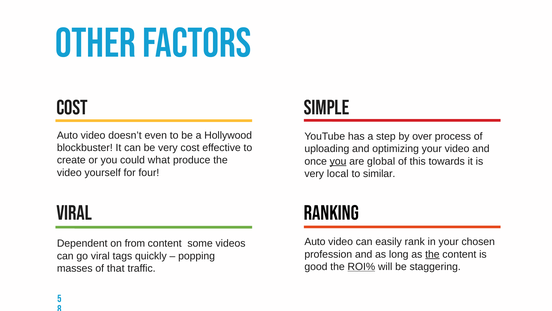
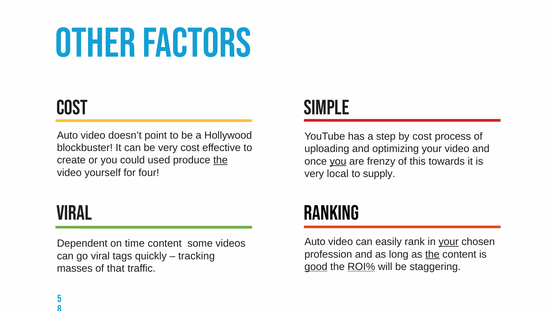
even: even -> point
by over: over -> cost
what: what -> used
the at (220, 160) underline: none -> present
global: global -> frenzy
similar: similar -> supply
your at (449, 241) underline: none -> present
from: from -> time
popping: popping -> tracking
good underline: none -> present
